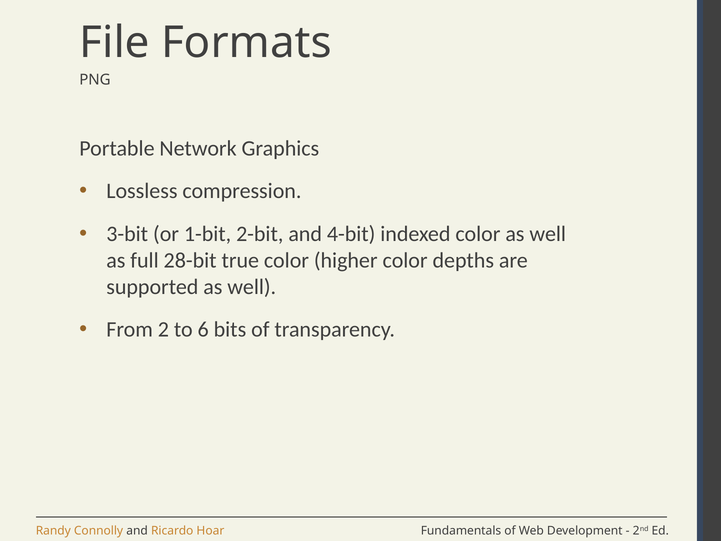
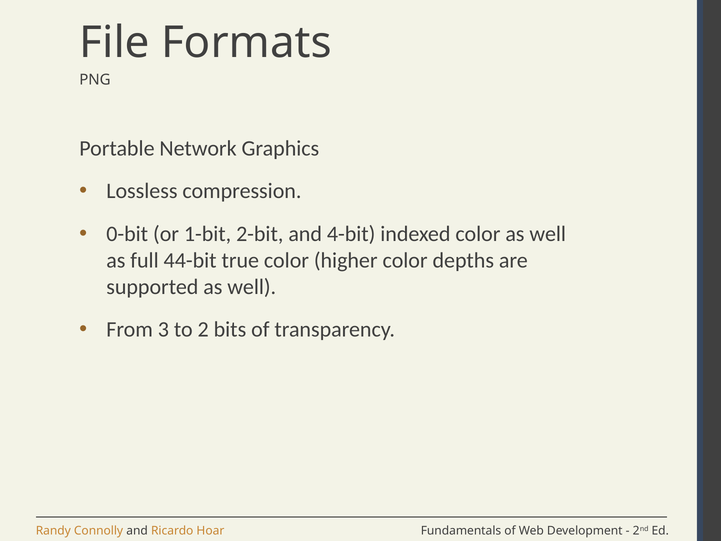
3-bit: 3-bit -> 0-bit
28-bit: 28-bit -> 44-bit
2: 2 -> 3
6: 6 -> 2
